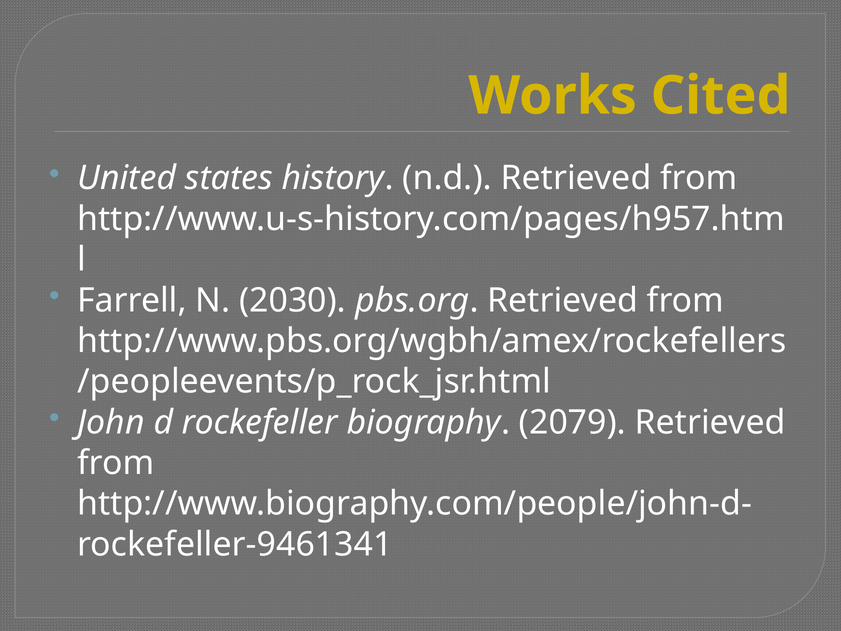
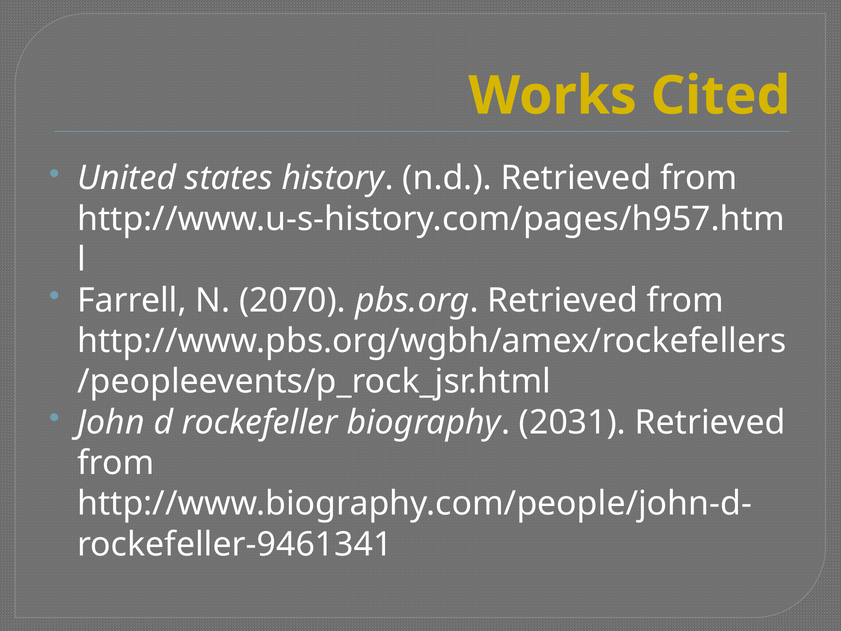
2030: 2030 -> 2070
2079: 2079 -> 2031
